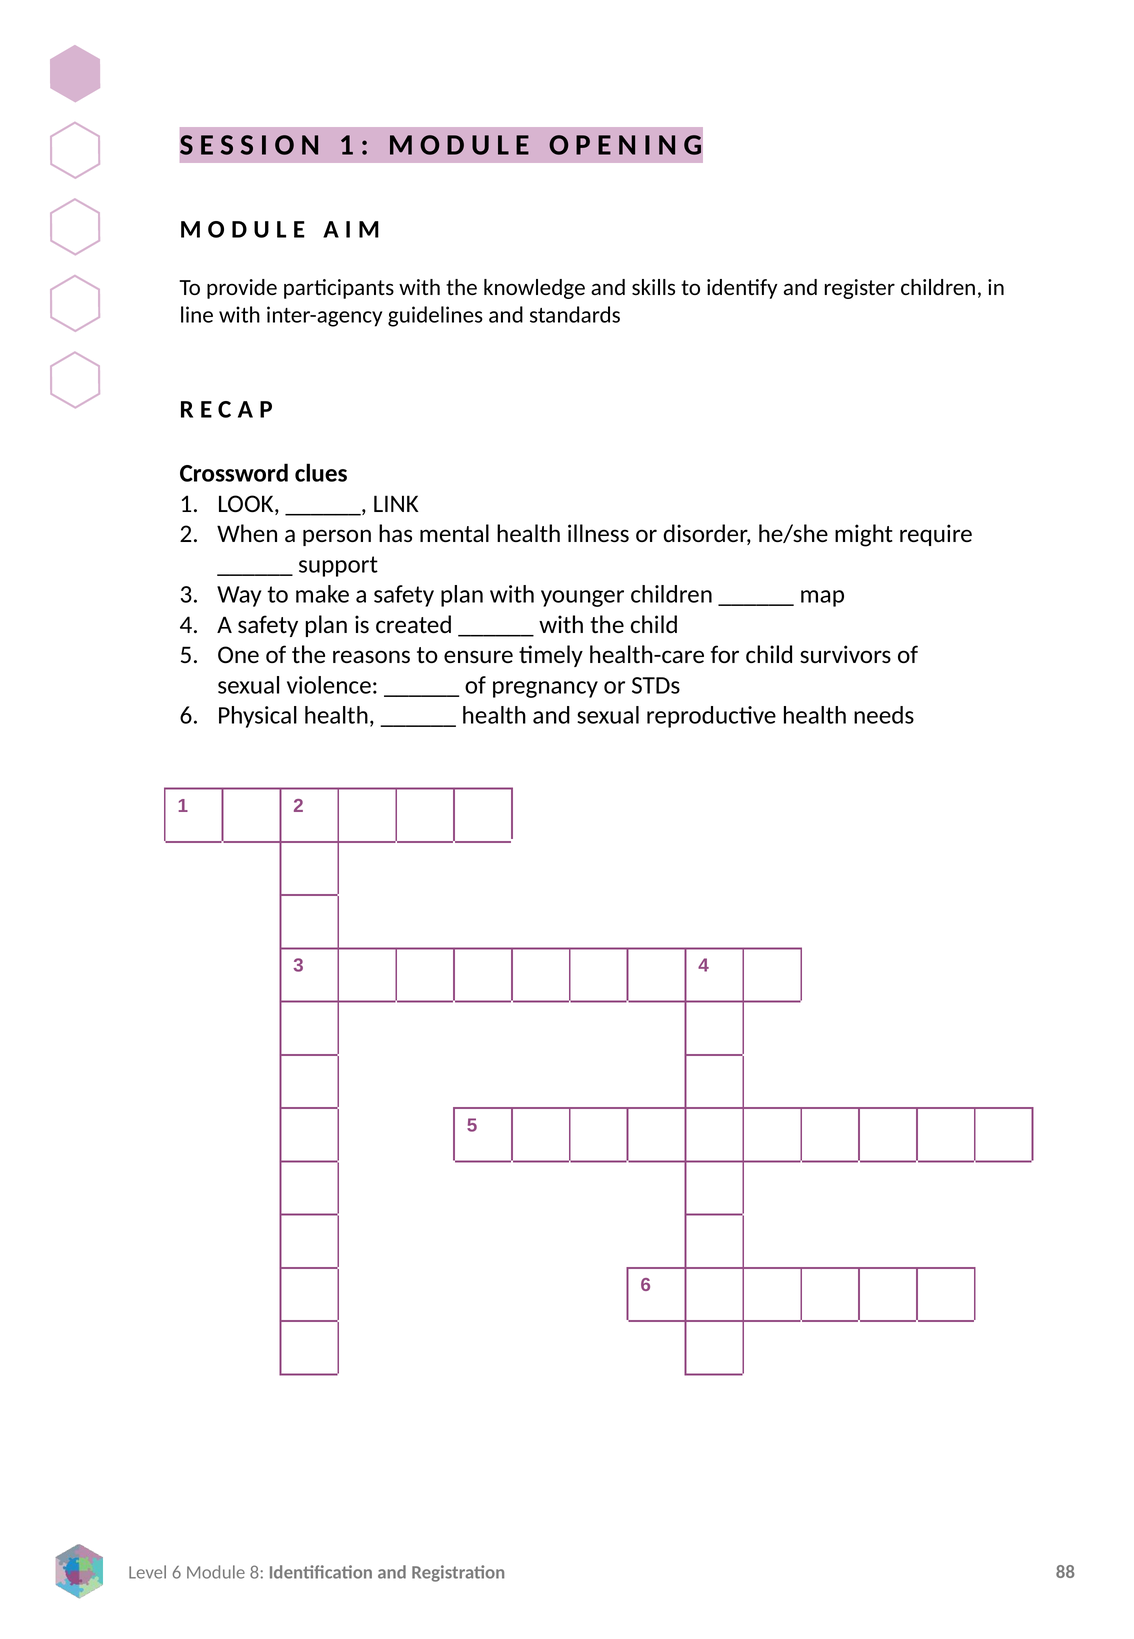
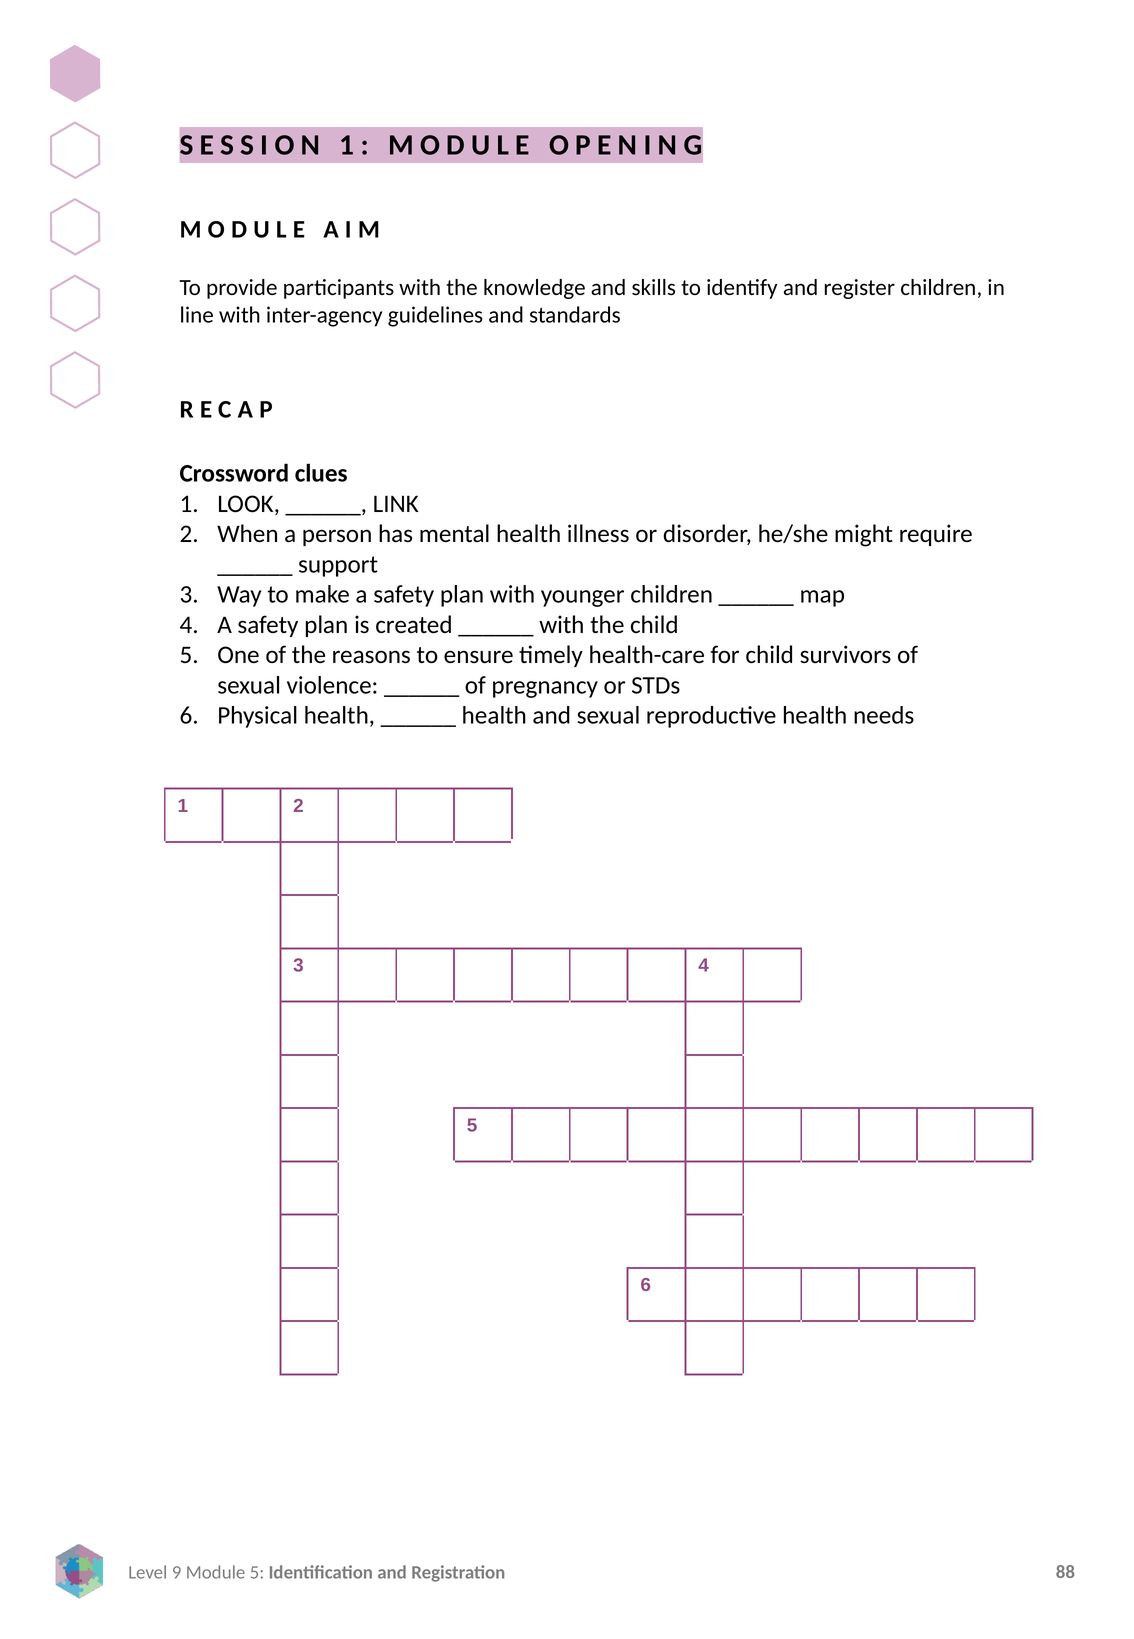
6 at (177, 1571): 6 -> 9
Module 8: 8 -> 5
